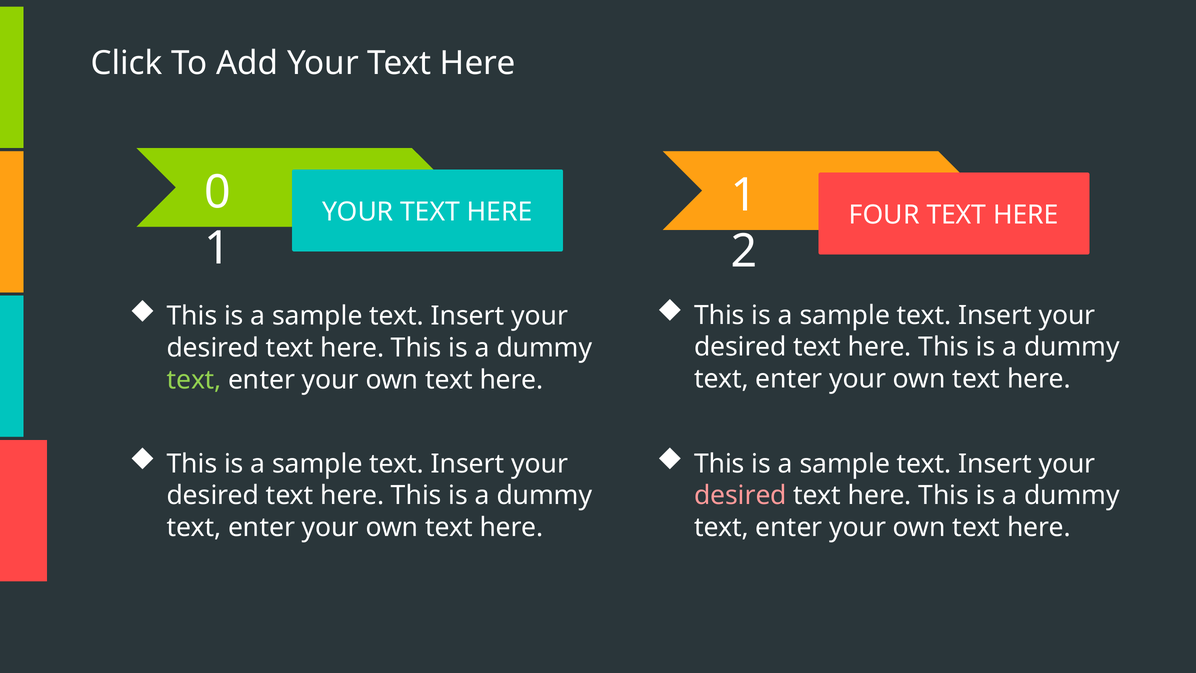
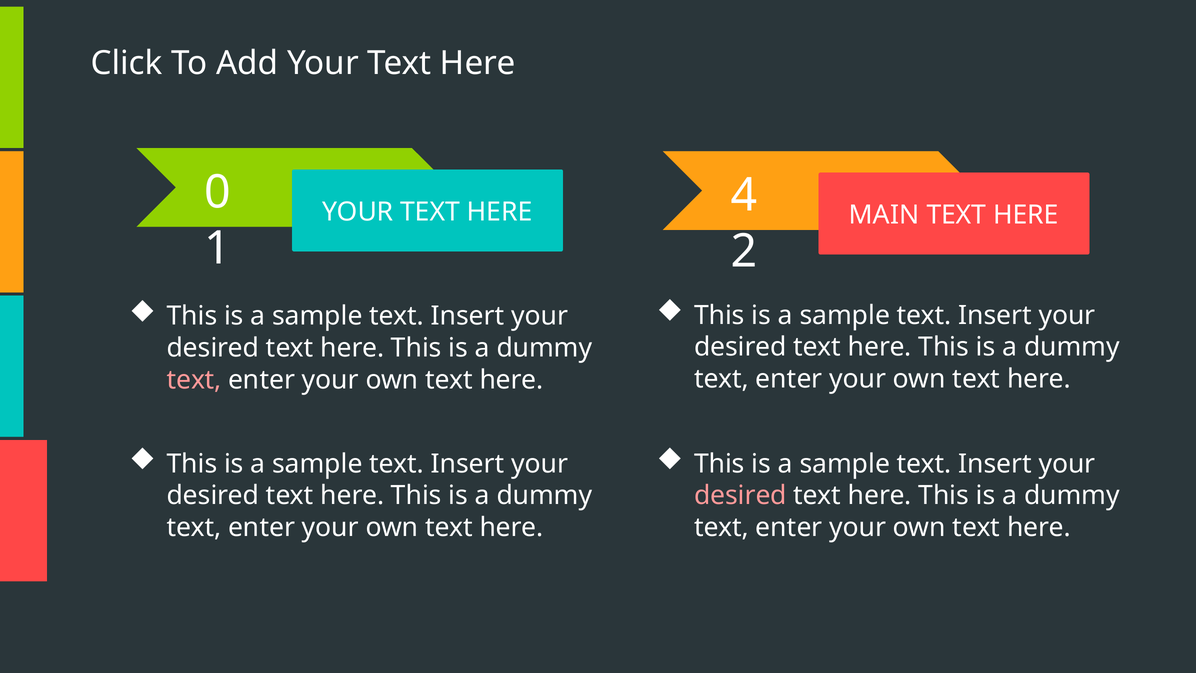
HERE 1: 1 -> 4
FOUR: FOUR -> MAIN
text at (194, 380) colour: light green -> pink
